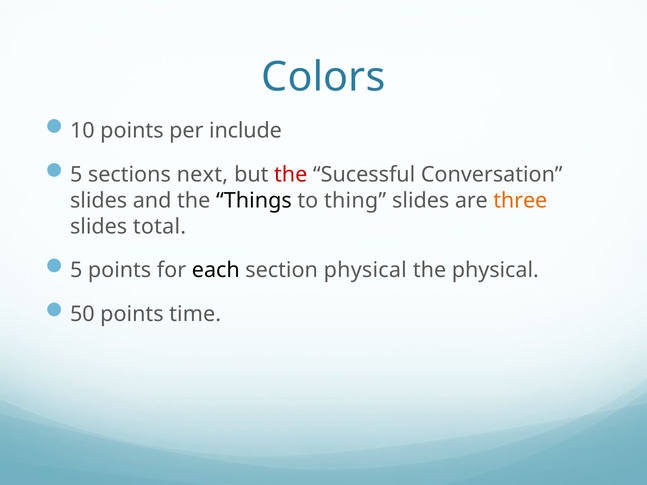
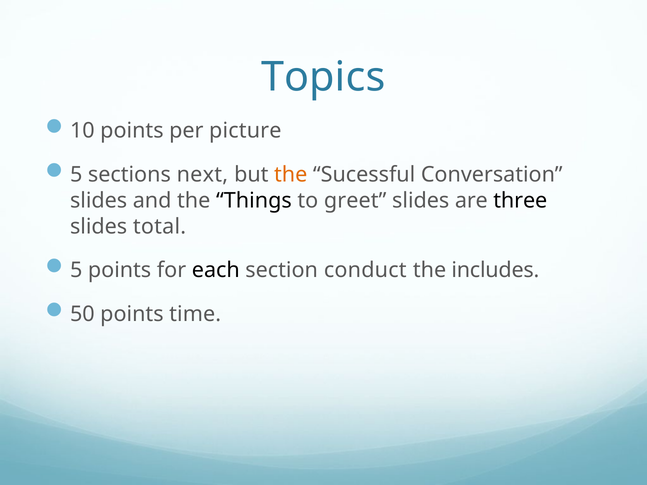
Colors: Colors -> Topics
include: include -> picture
the at (291, 175) colour: red -> orange
thing: thing -> greet
three colour: orange -> black
section physical: physical -> conduct
the physical: physical -> includes
